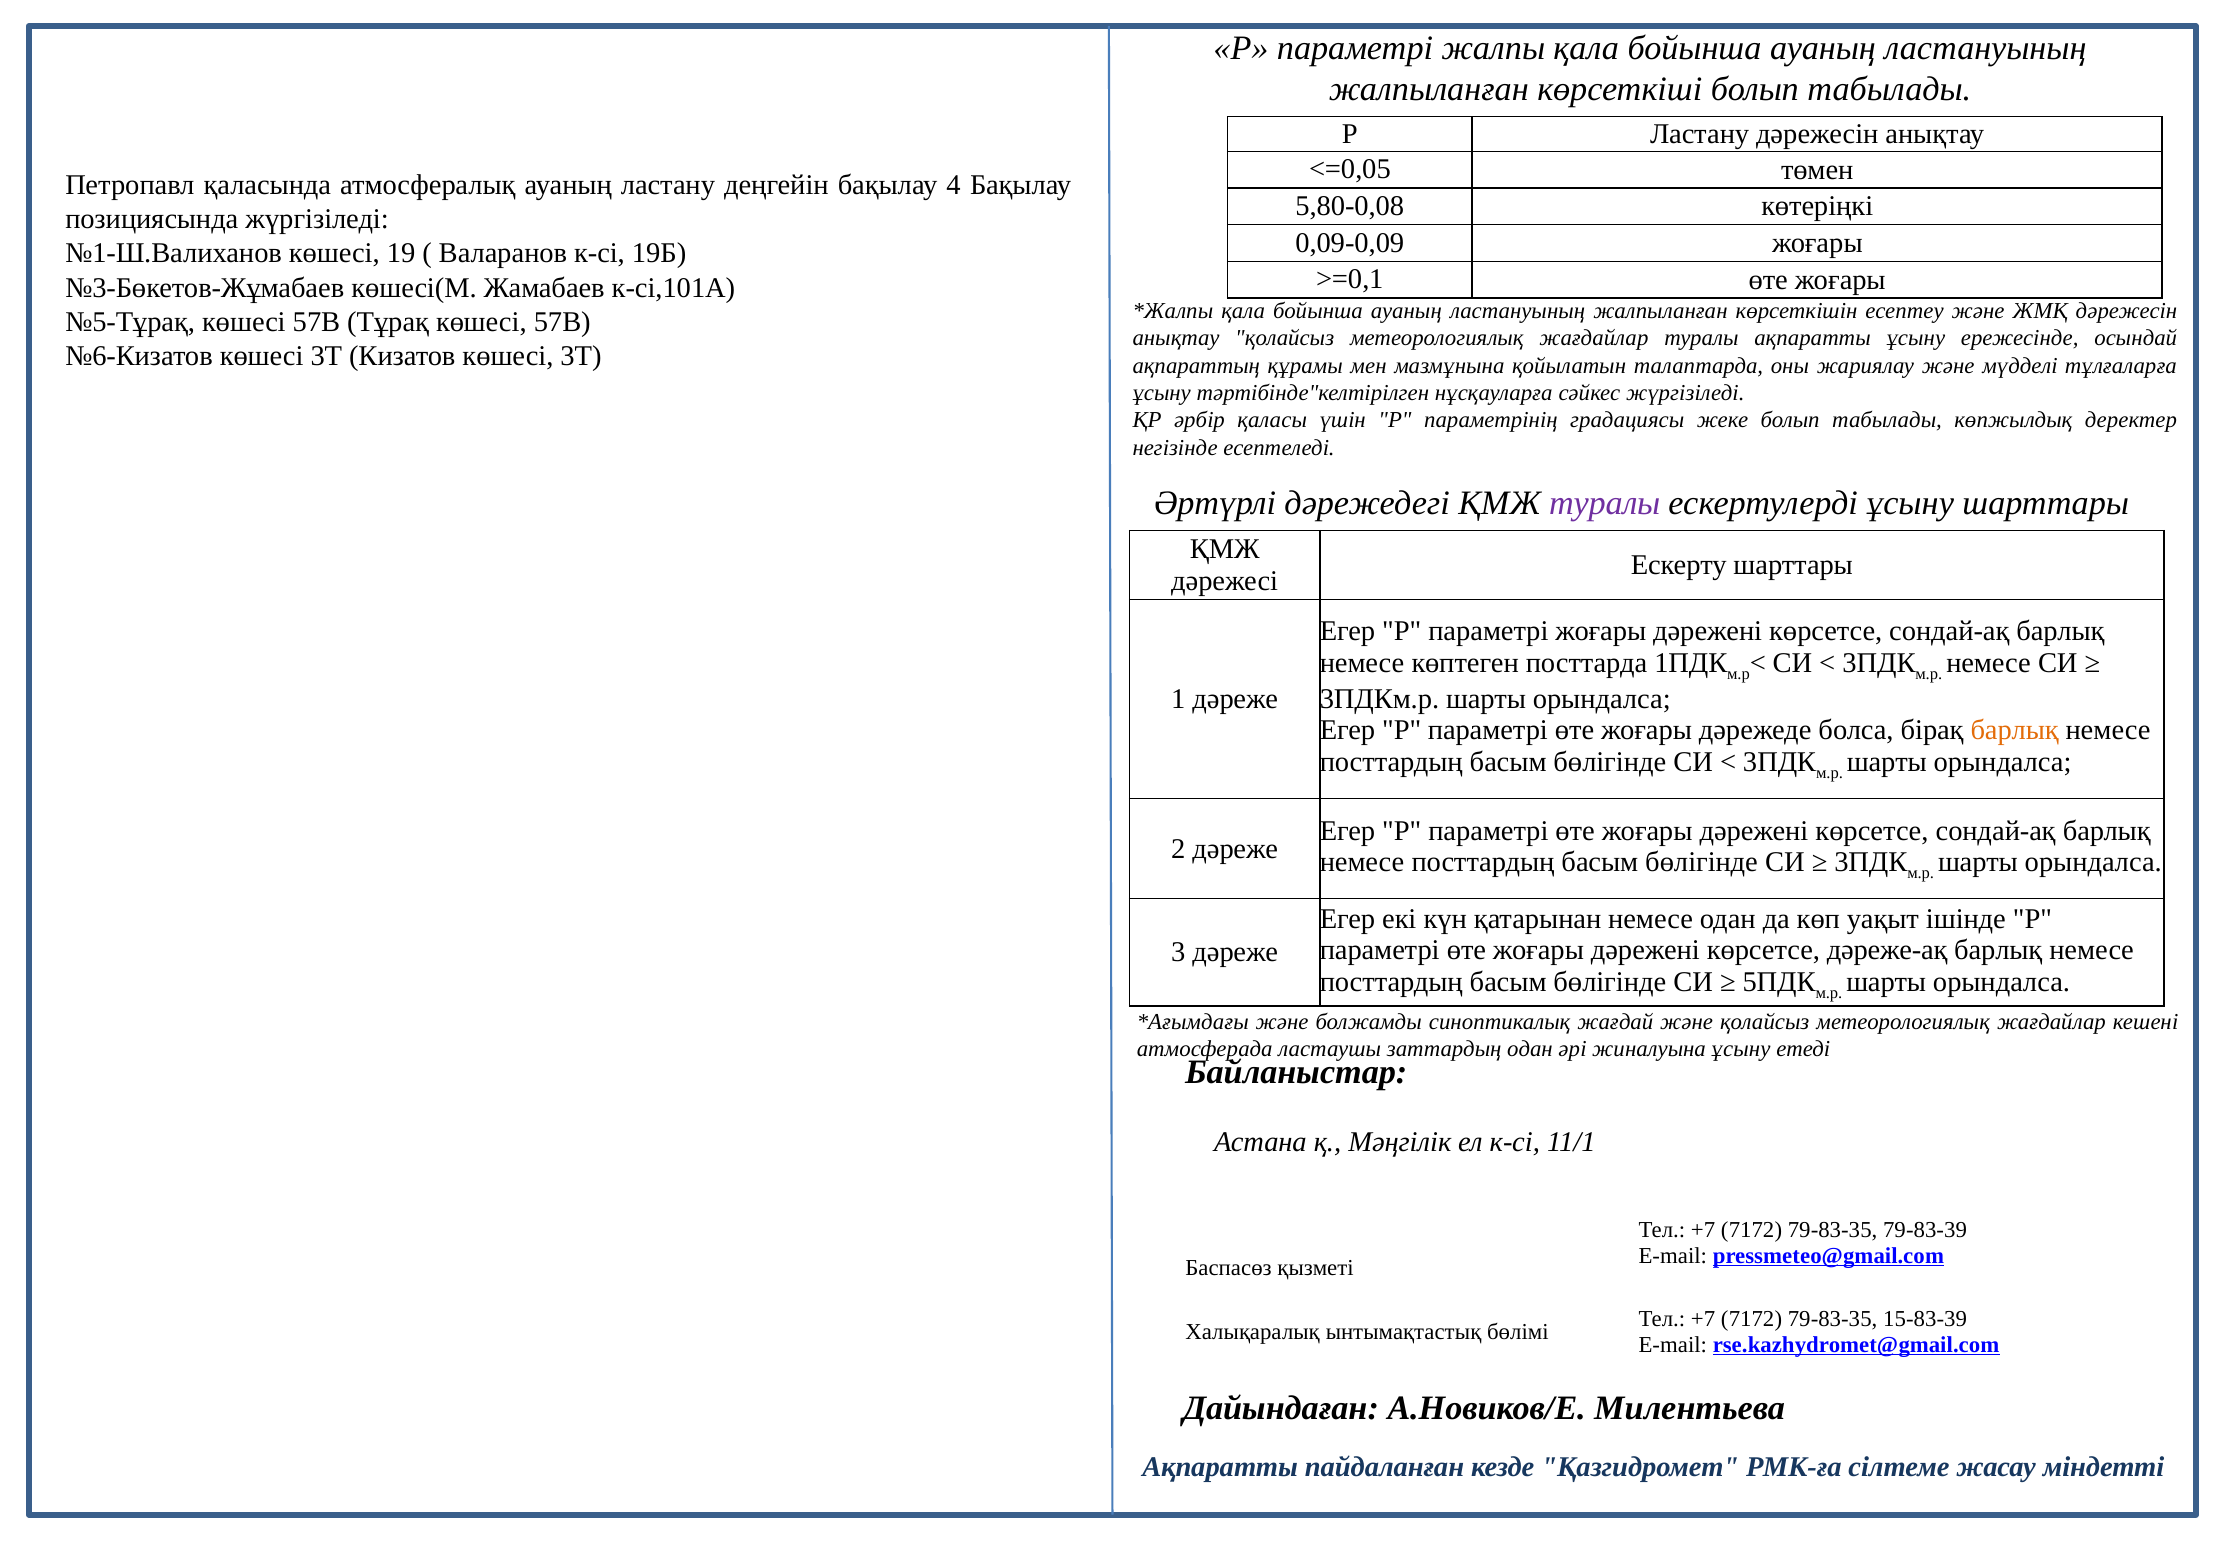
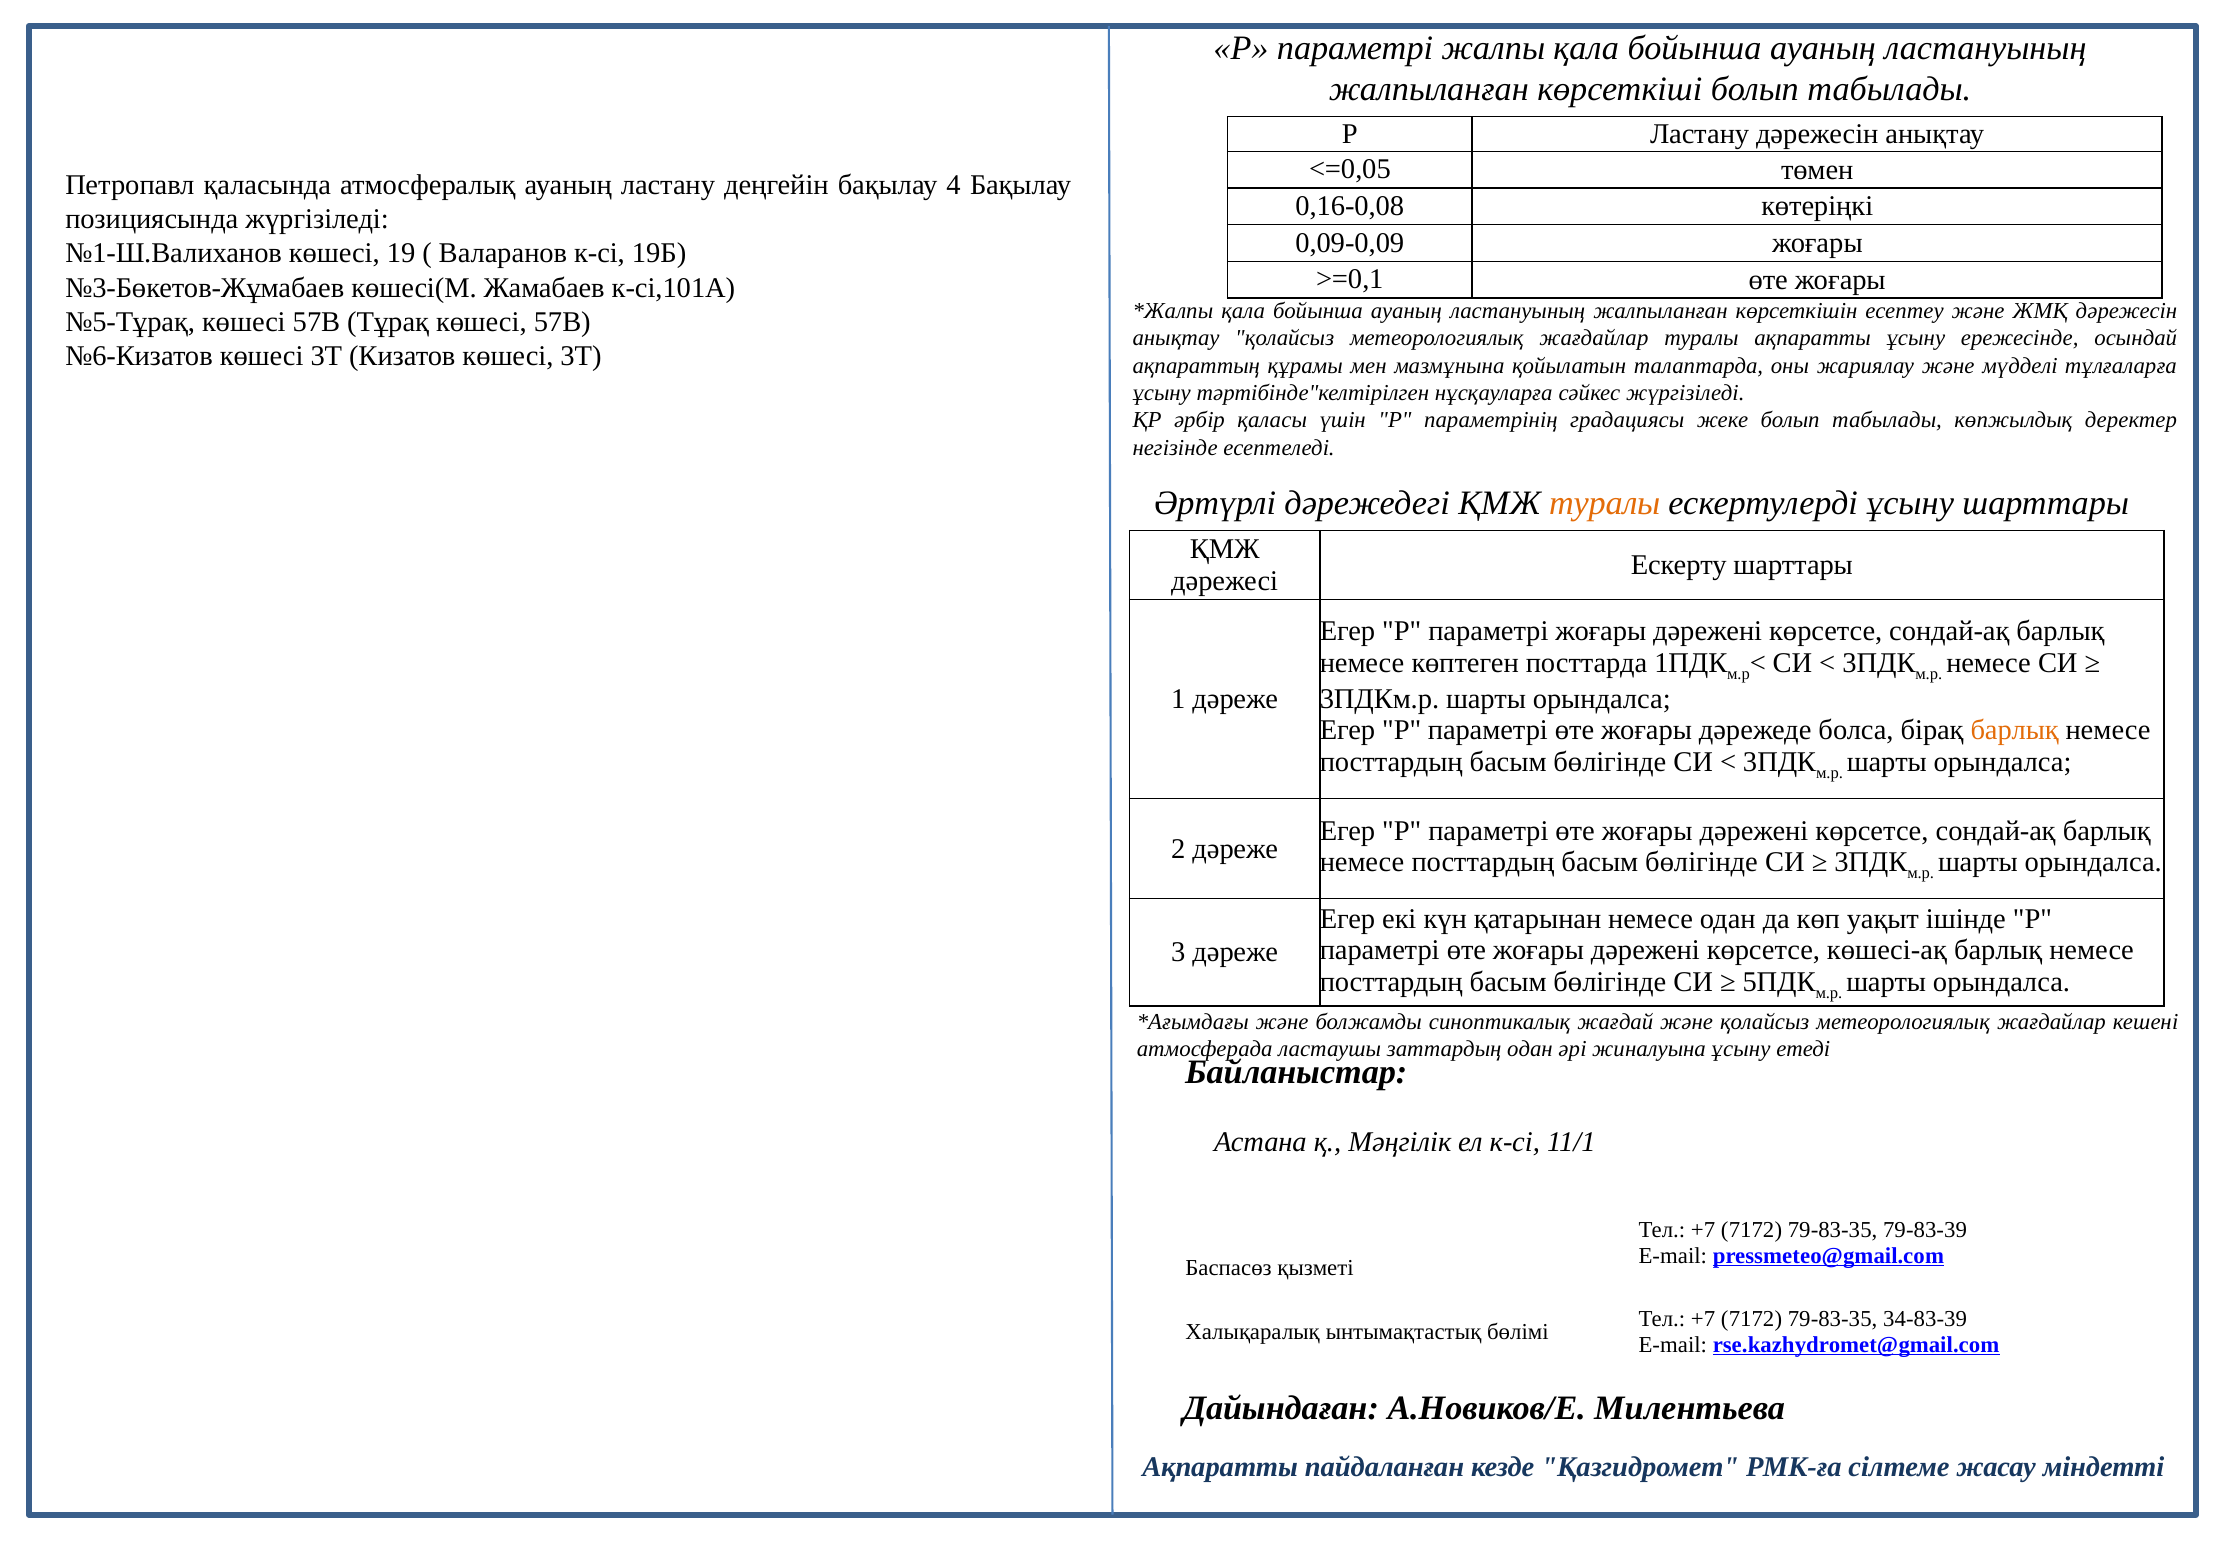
5,80-0,08: 5,80-0,08 -> 0,16-0,08
туралы at (1605, 503) colour: purple -> orange
дәреже-ақ: дәреже-ақ -> көшесі-ақ
15-83-39: 15-83-39 -> 34-83-39
